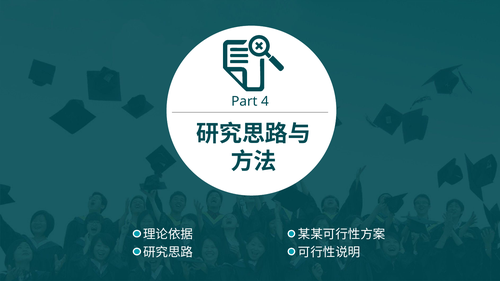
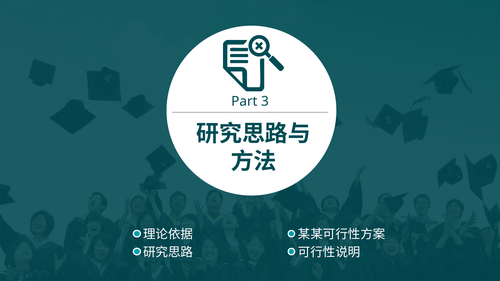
4: 4 -> 3
